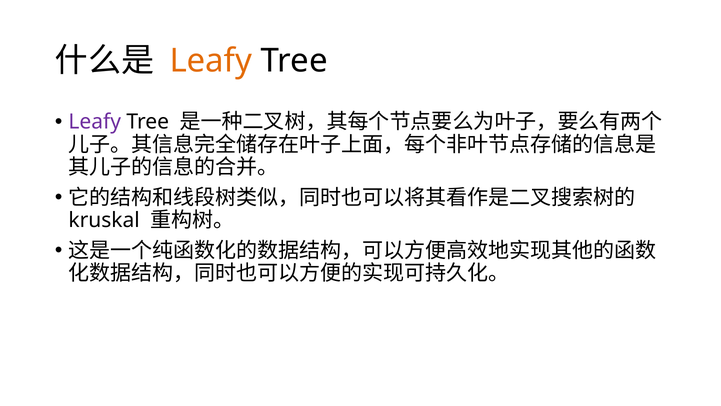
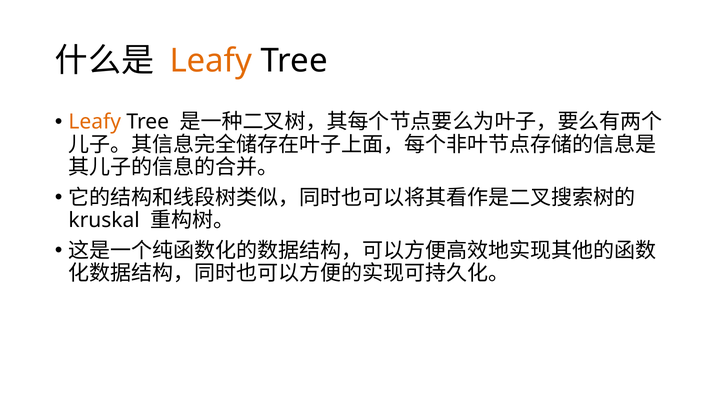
Leafy at (95, 122) colour: purple -> orange
